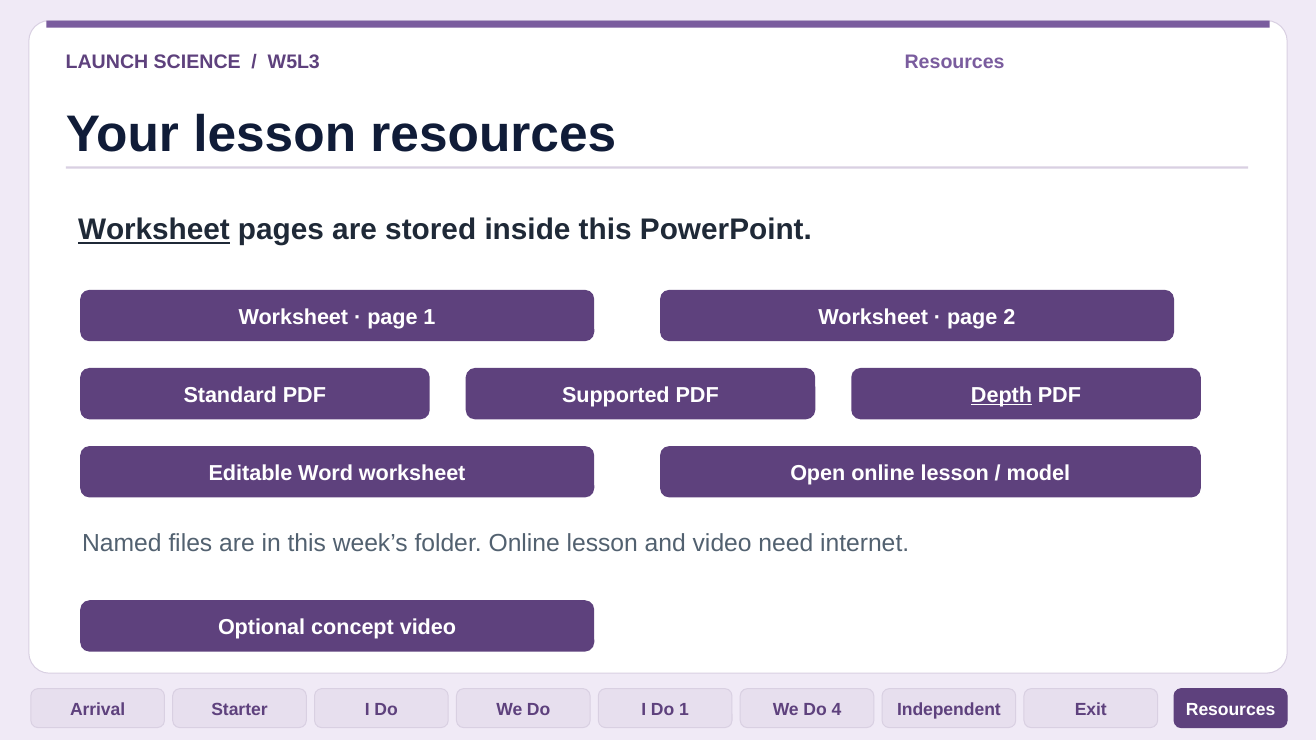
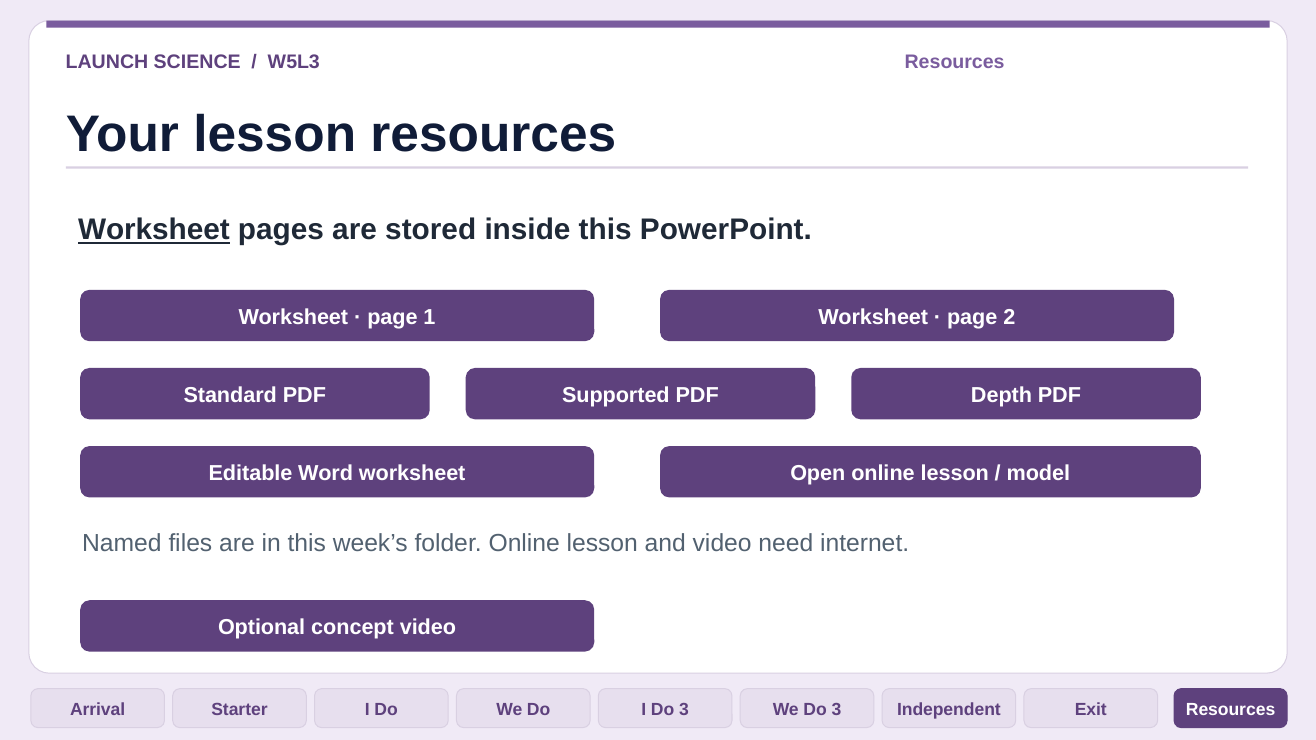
Depth underline: present -> none
I Do 1: 1 -> 3
We Do 4: 4 -> 3
